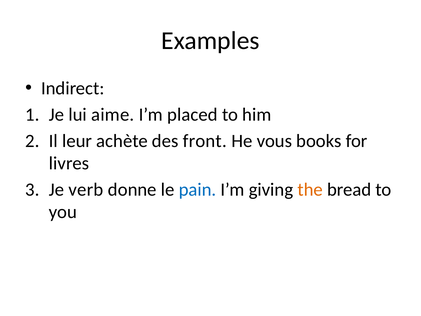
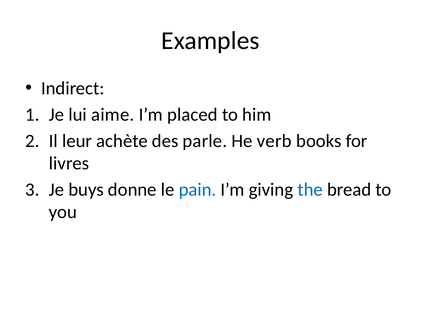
front: front -> parle
vous: vous -> verb
verb: verb -> buys
the colour: orange -> blue
